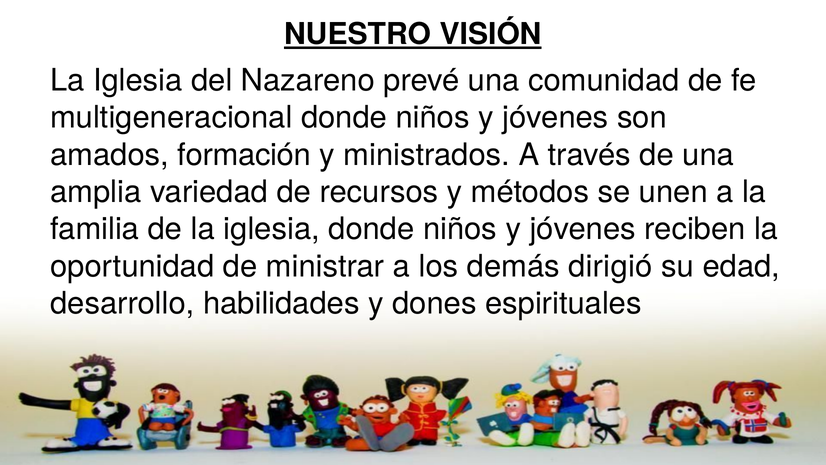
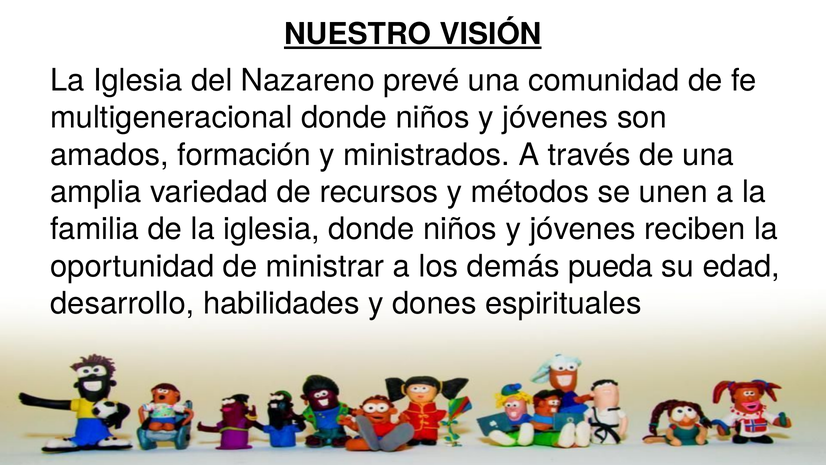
dirigió: dirigió -> pueda
